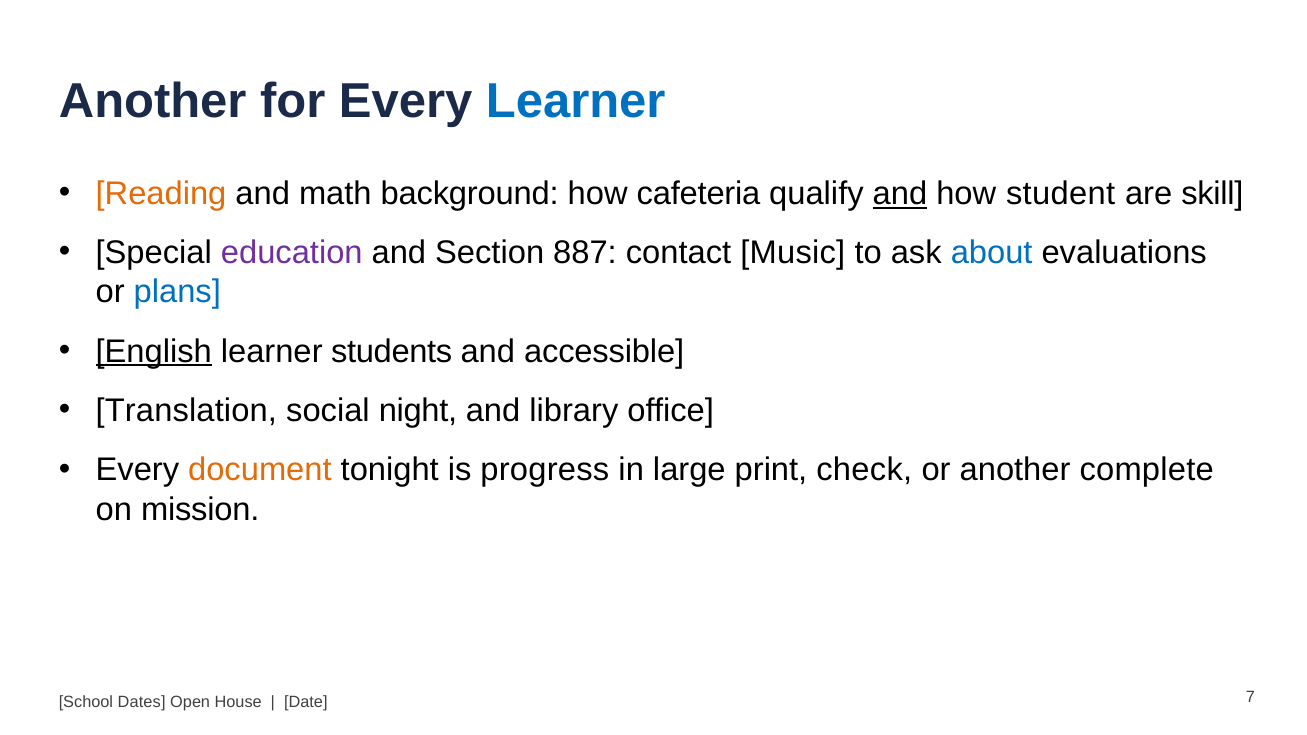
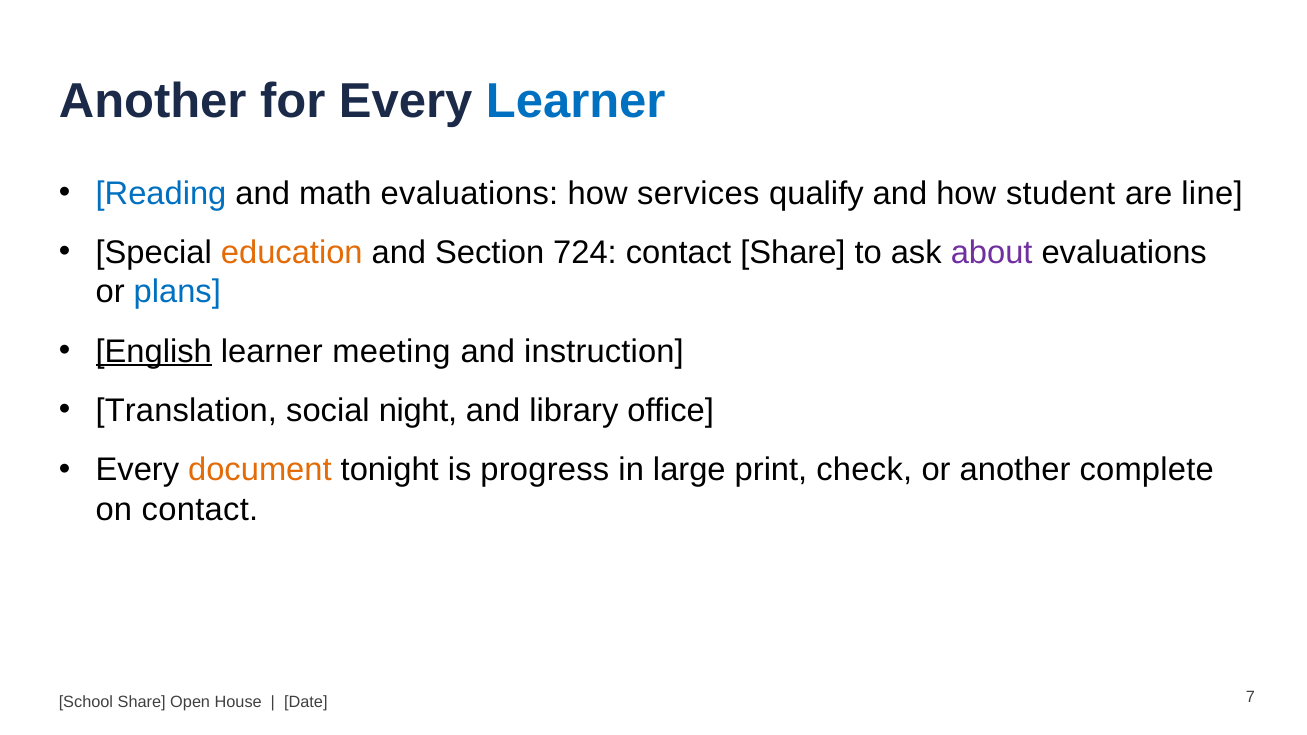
Reading colour: orange -> blue
math background: background -> evaluations
cafeteria: cafeteria -> services
and at (900, 194) underline: present -> none
skill: skill -> line
education colour: purple -> orange
887: 887 -> 724
contact Music: Music -> Share
about colour: blue -> purple
students: students -> meeting
accessible: accessible -> instruction
on mission: mission -> contact
Dates at (142, 702): Dates -> Share
